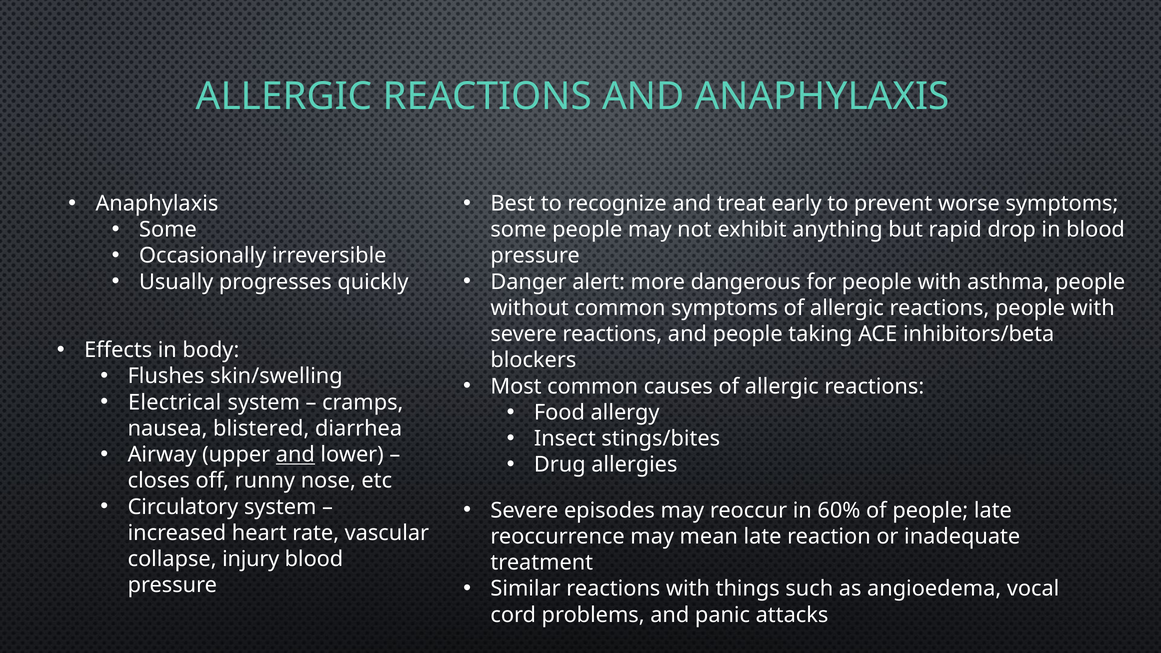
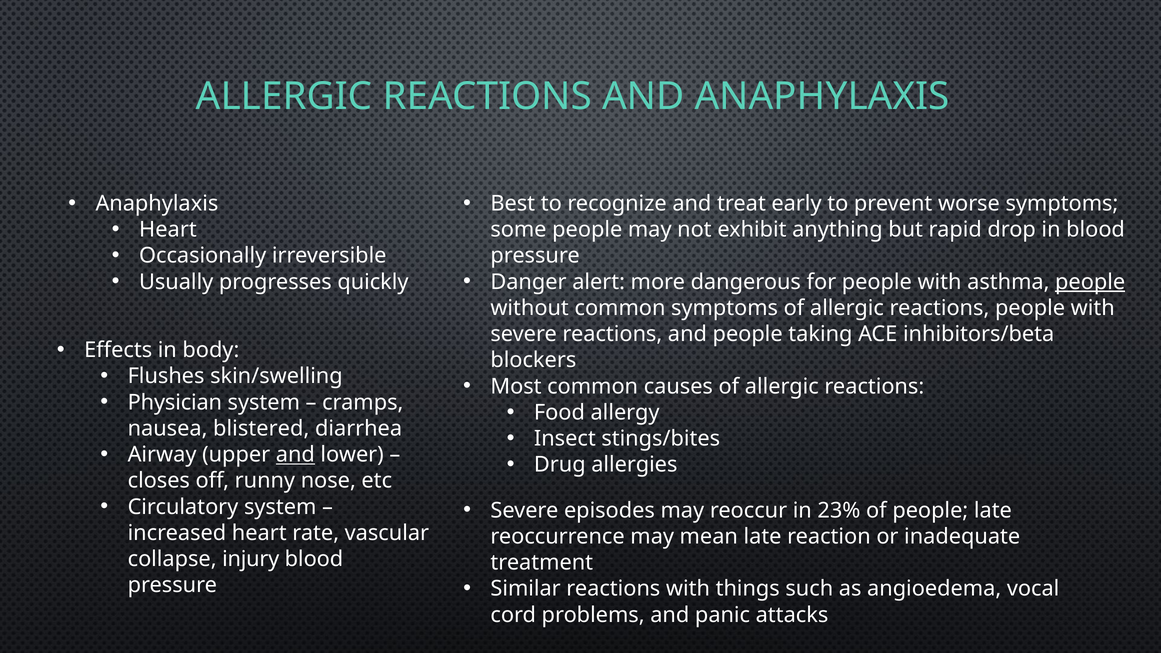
Some at (168, 230): Some -> Heart
people at (1090, 282) underline: none -> present
Electrical: Electrical -> Physician
60%: 60% -> 23%
